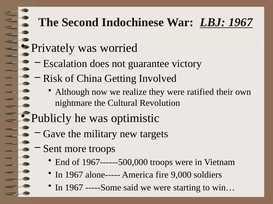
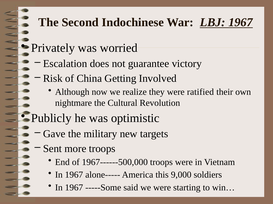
fire: fire -> this
